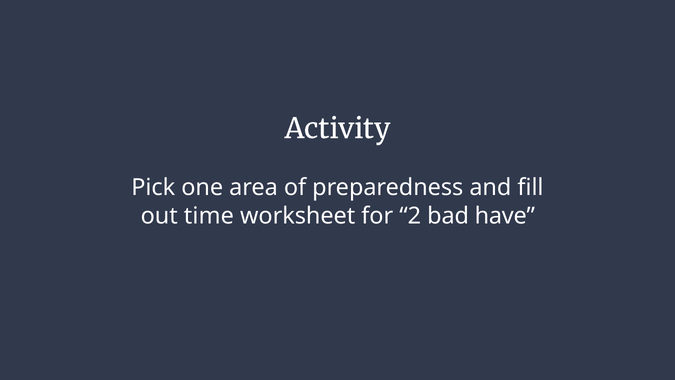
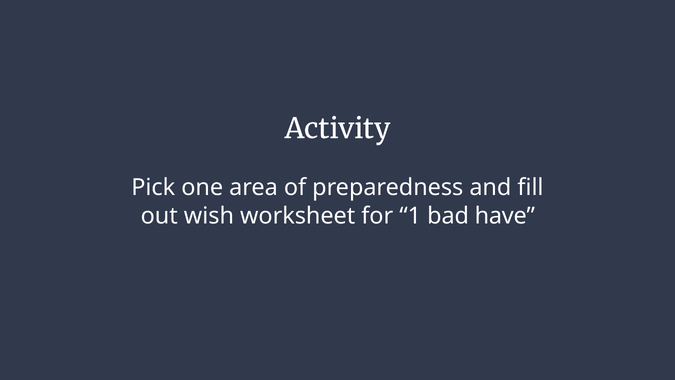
time: time -> wish
2: 2 -> 1
